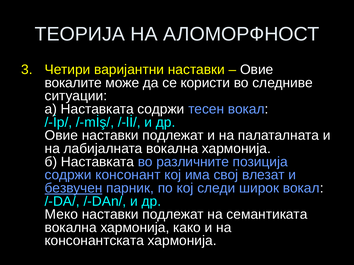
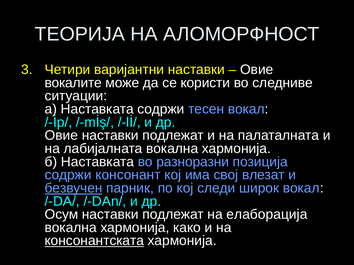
различните: различните -> разноразни
Меко: Меко -> Осум
семантиката: семантиката -> елаборација
консонантската underline: none -> present
